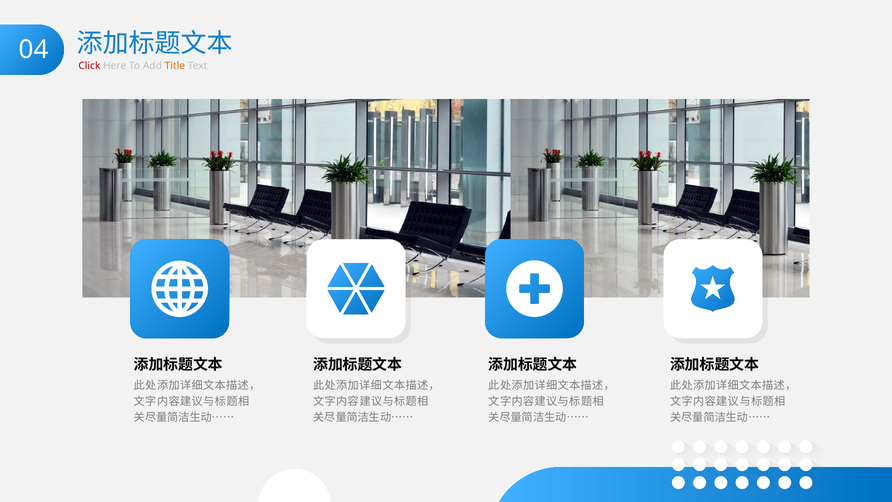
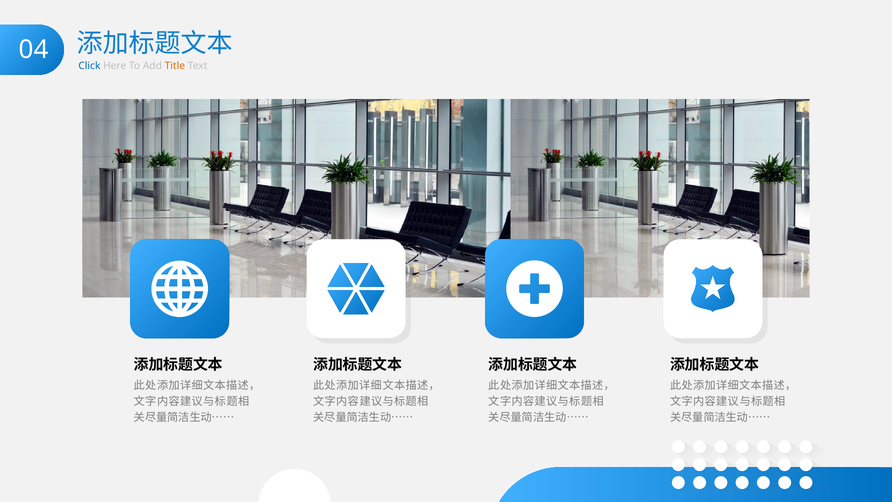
Click colour: red -> blue
